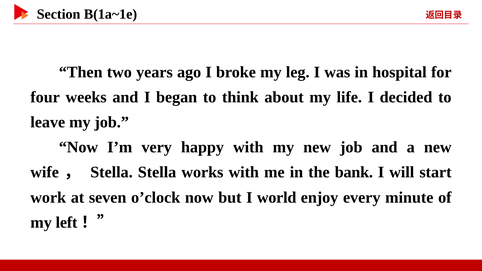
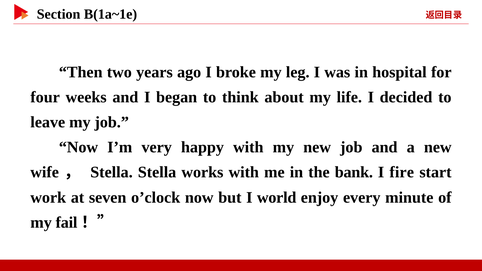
will: will -> fire
left: left -> fail
